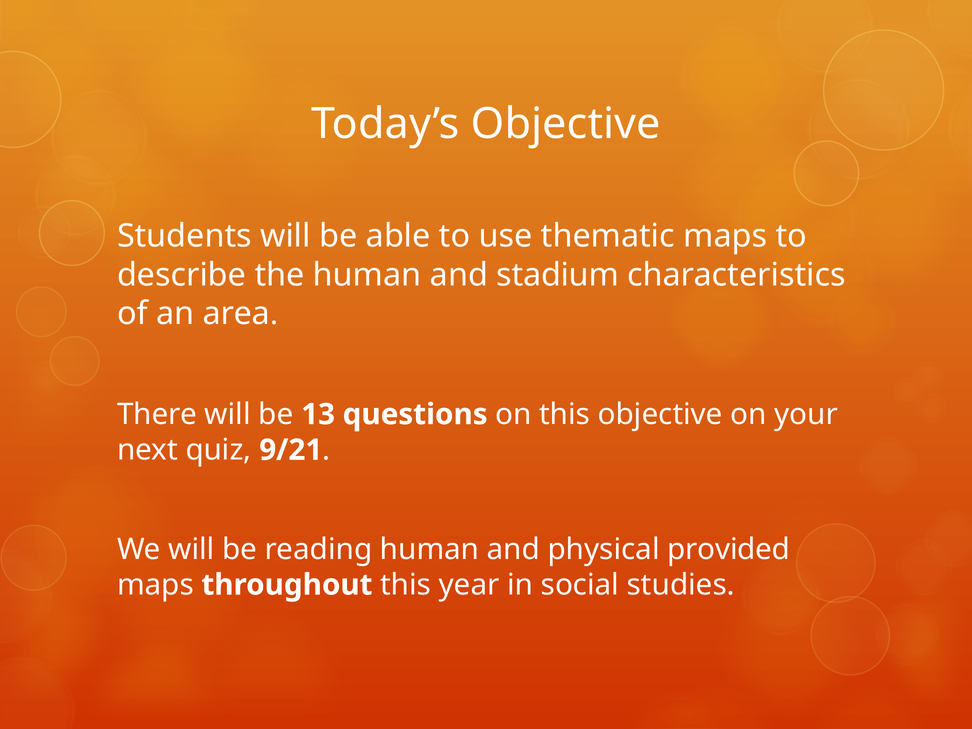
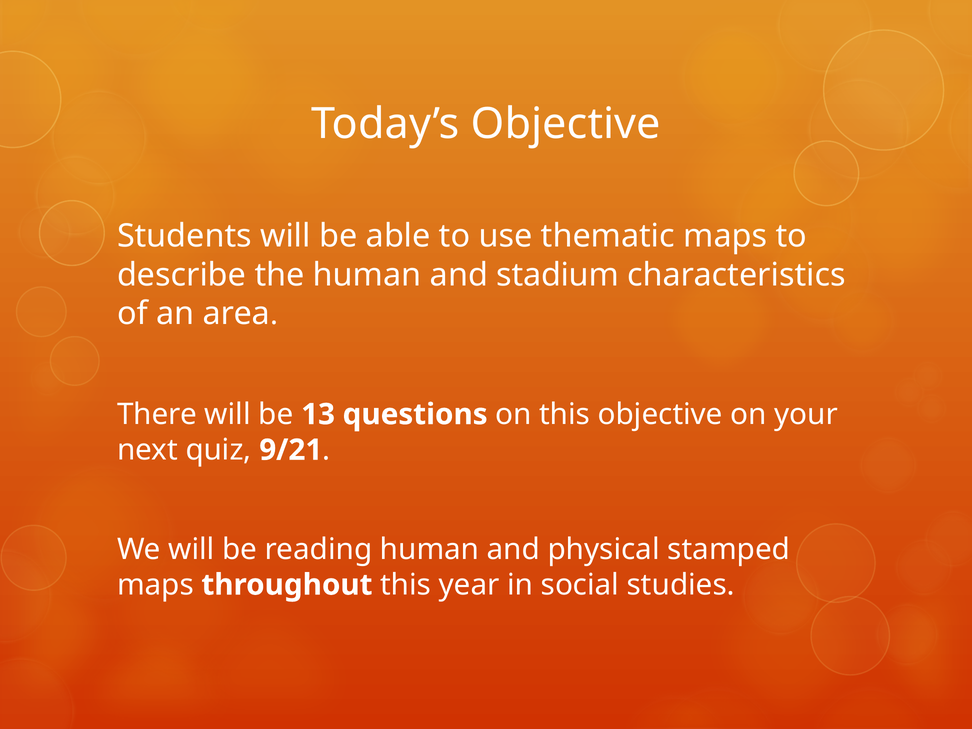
provided: provided -> stamped
